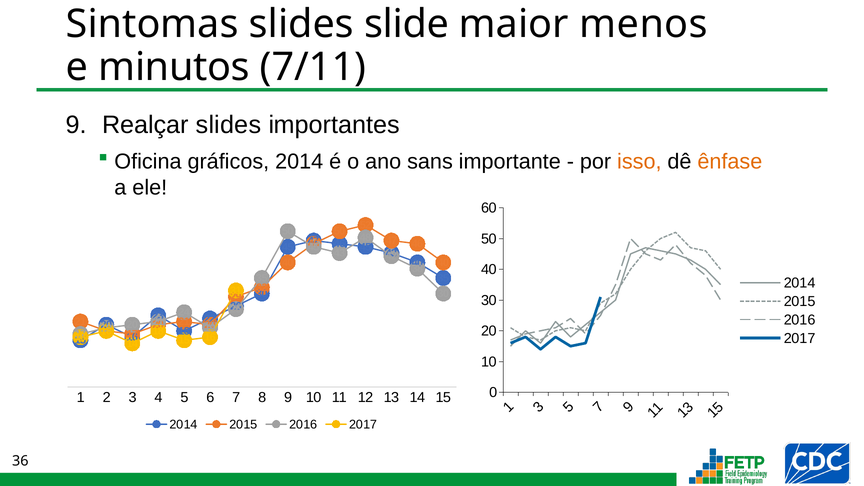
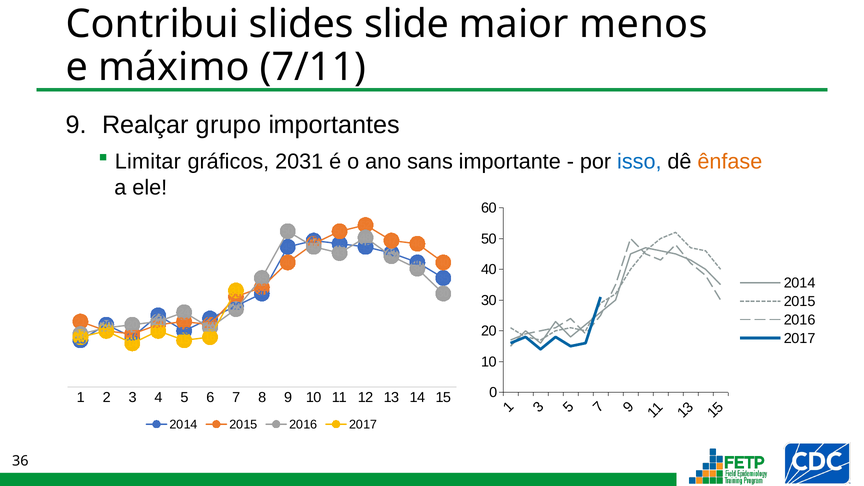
Sintomas: Sintomas -> Contribui
minutos: minutos -> máximo
Realçar slides: slides -> grupo
Oficina: Oficina -> Limitar
gráficos 2014: 2014 -> 2031
isso colour: orange -> blue
